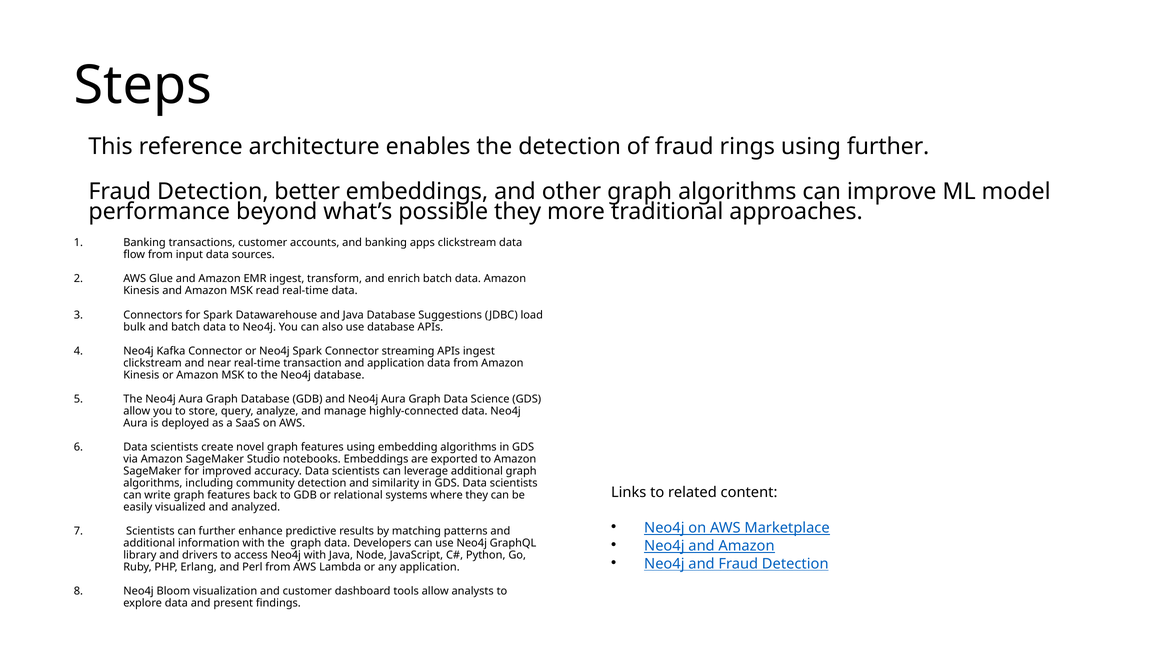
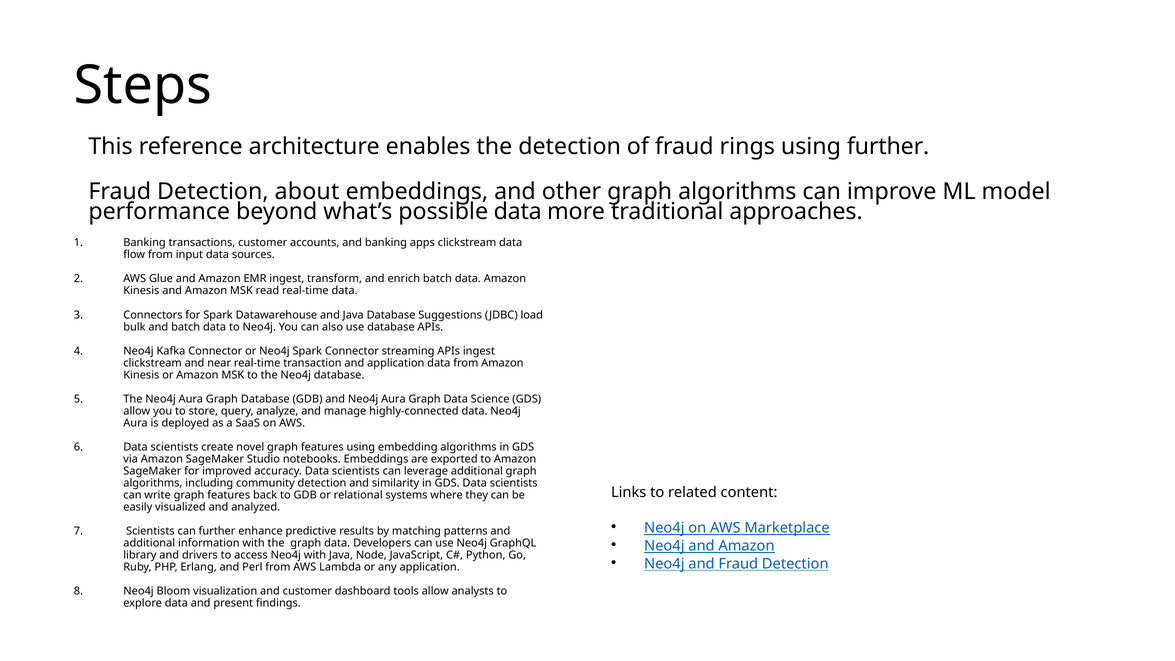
better: better -> about
possible they: they -> data
